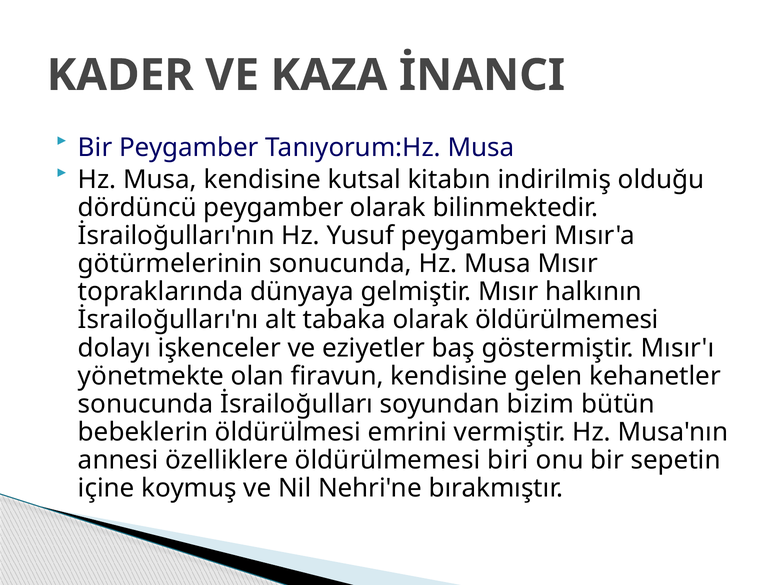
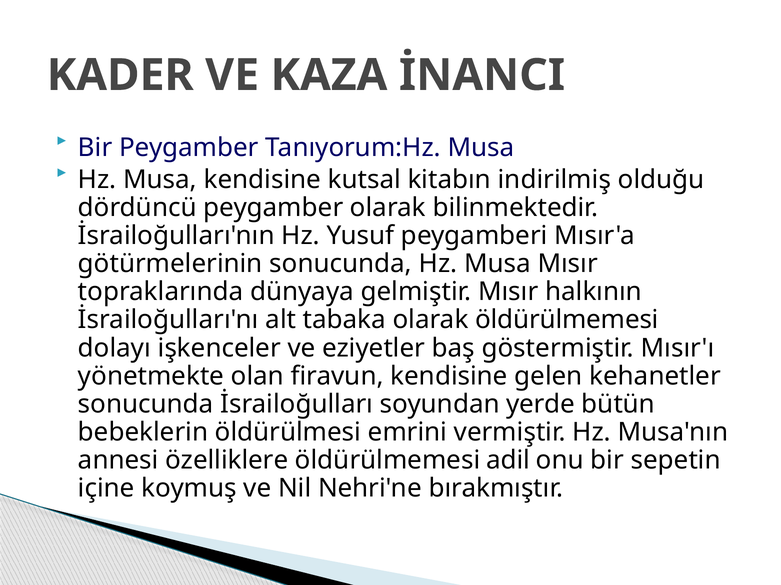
bizim: bizim -> yerde
biri: biri -> adil
